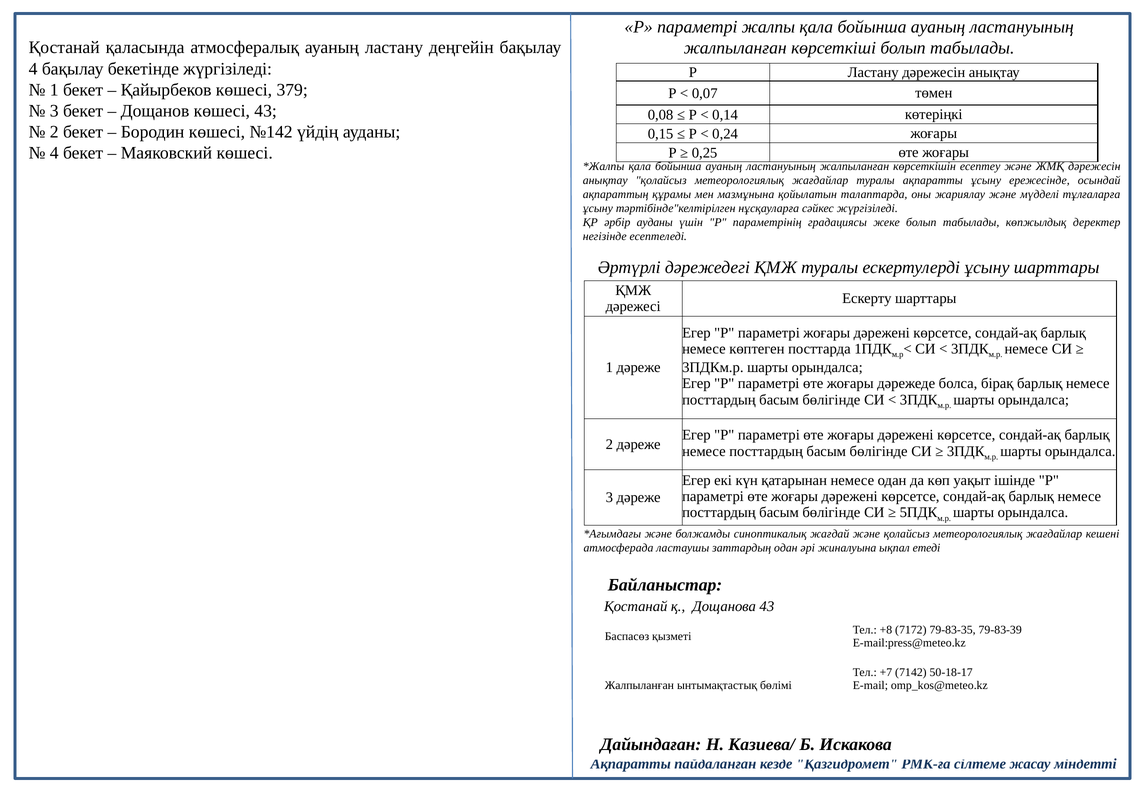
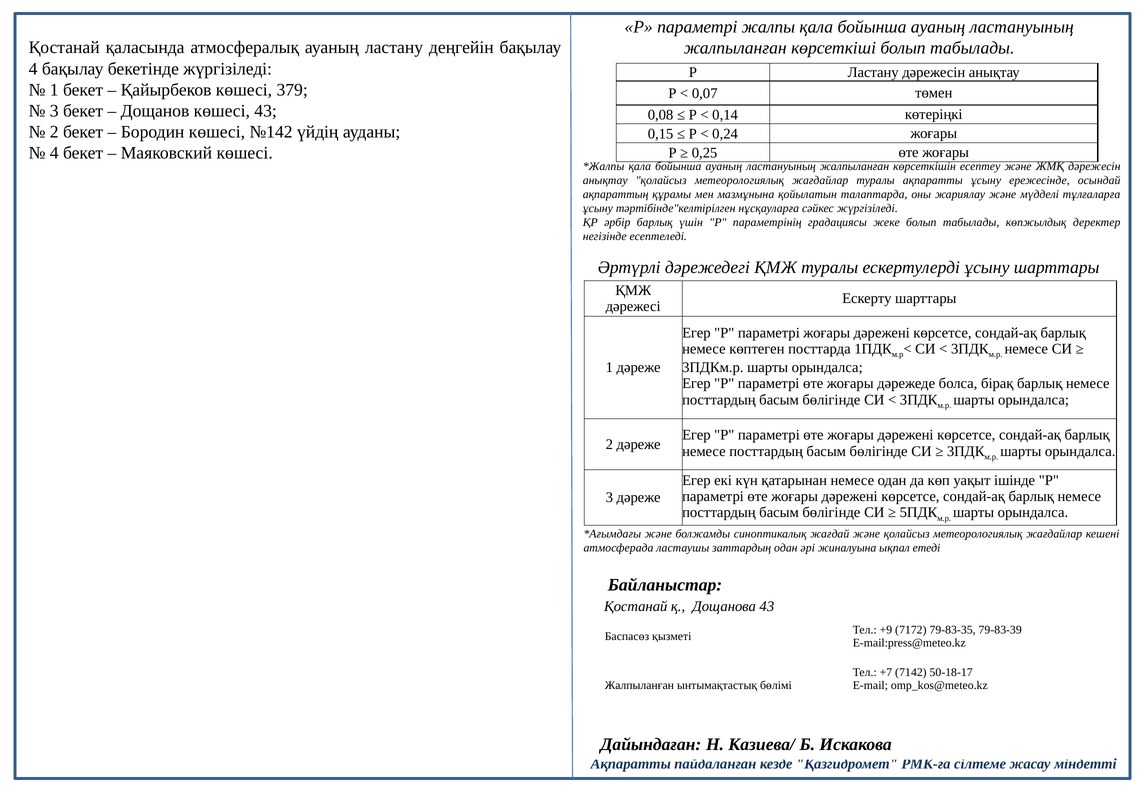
әрбір ауданы: ауданы -> барлық
+8: +8 -> +9
